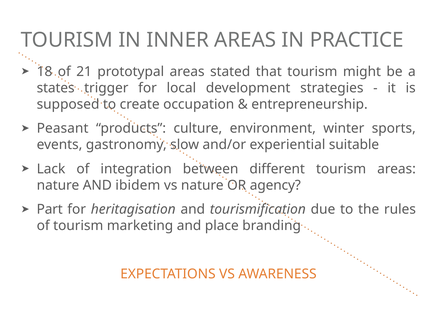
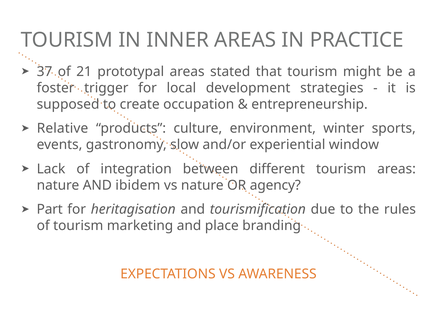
18: 18 -> 37
states: states -> foster
Peasant: Peasant -> Relative
suitable: suitable -> window
